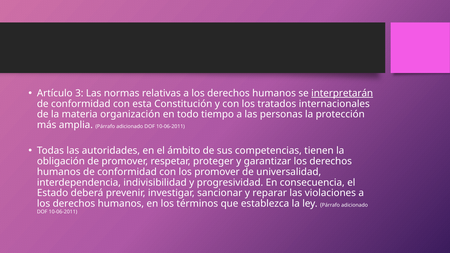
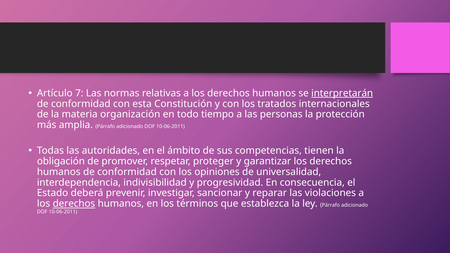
3: 3 -> 7
los promover: promover -> opiniones
derechos at (74, 204) underline: none -> present
